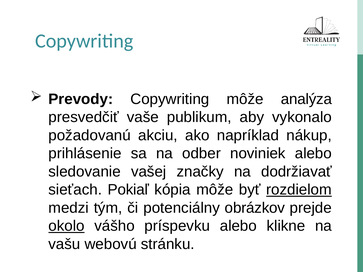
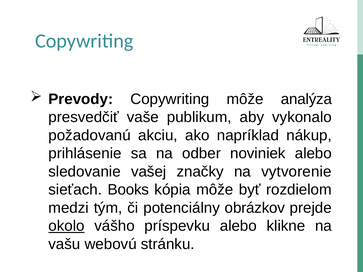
dodržiavať: dodržiavať -> vytvorenie
Pokiaľ: Pokiaľ -> Books
rozdielom underline: present -> none
